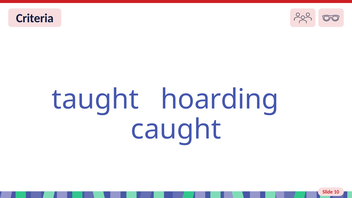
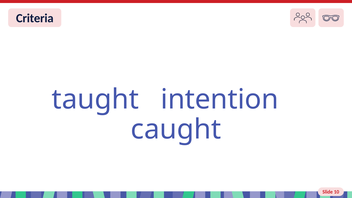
hoarding: hoarding -> intention
